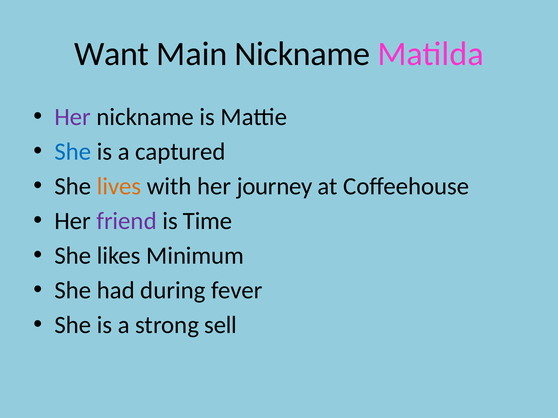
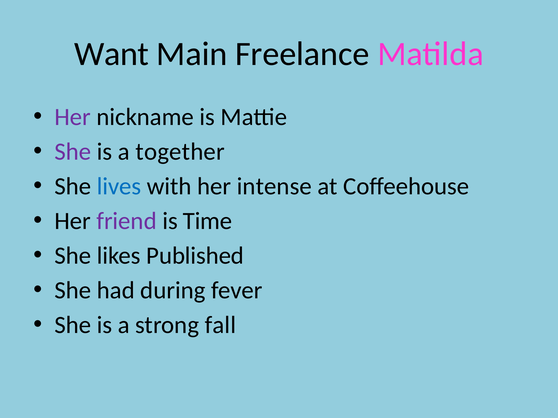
Main Nickname: Nickname -> Freelance
She at (73, 152) colour: blue -> purple
captured: captured -> together
lives colour: orange -> blue
journey: journey -> intense
Minimum: Minimum -> Published
sell: sell -> fall
